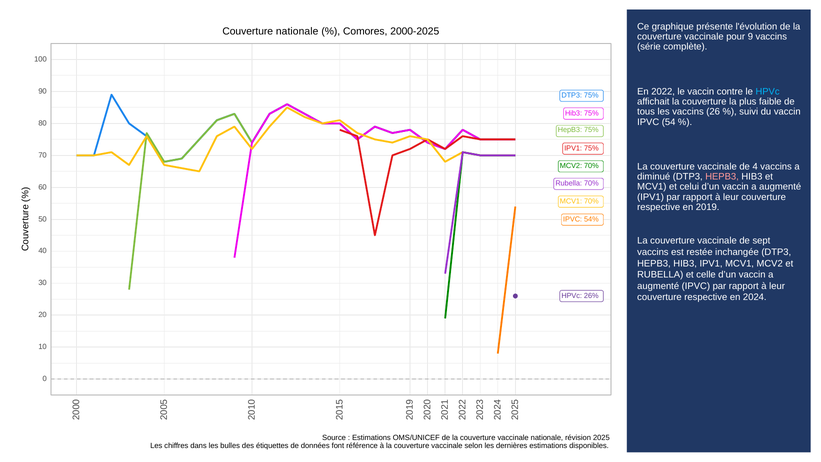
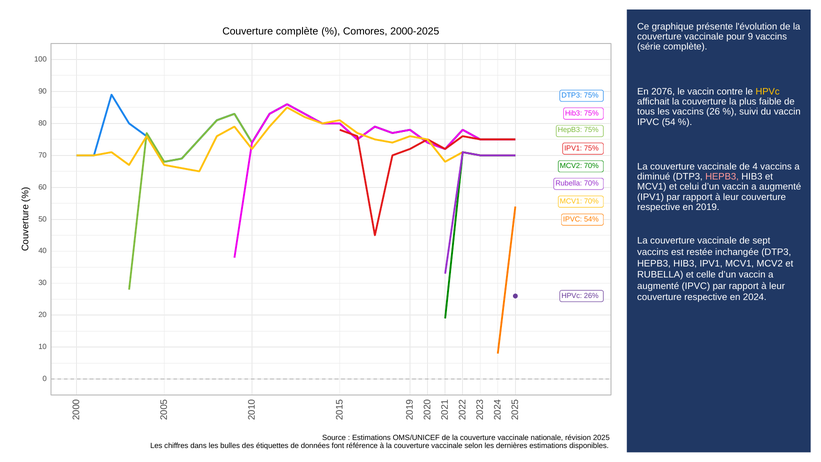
Couverture nationale: nationale -> complète
2022: 2022 -> 2076
HPVc at (768, 91) colour: light blue -> yellow
